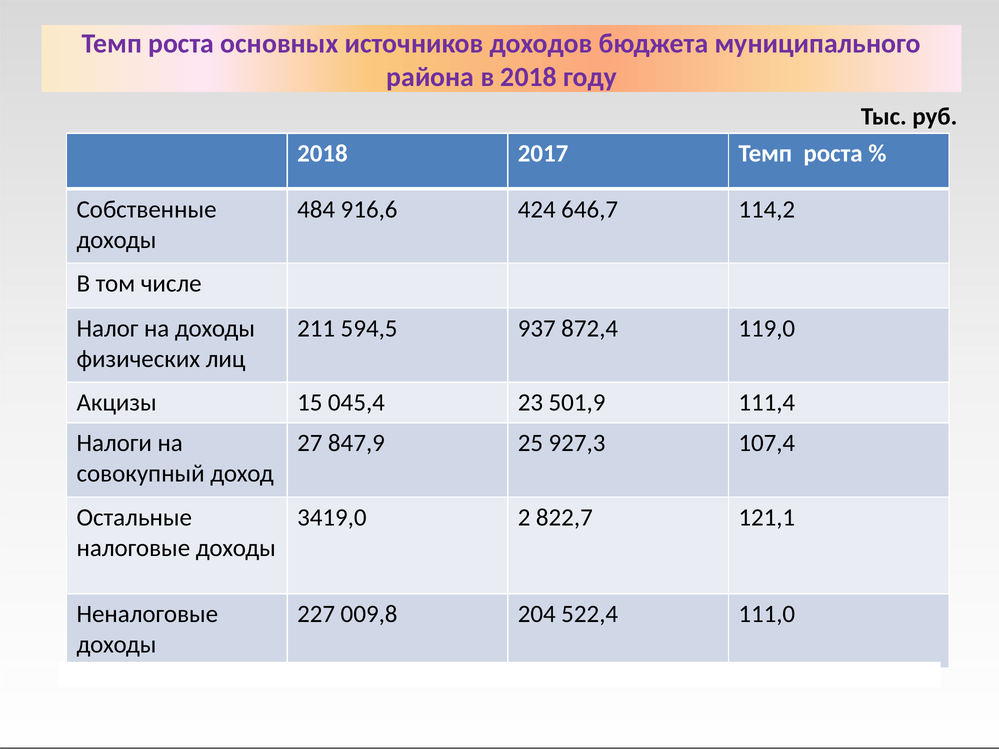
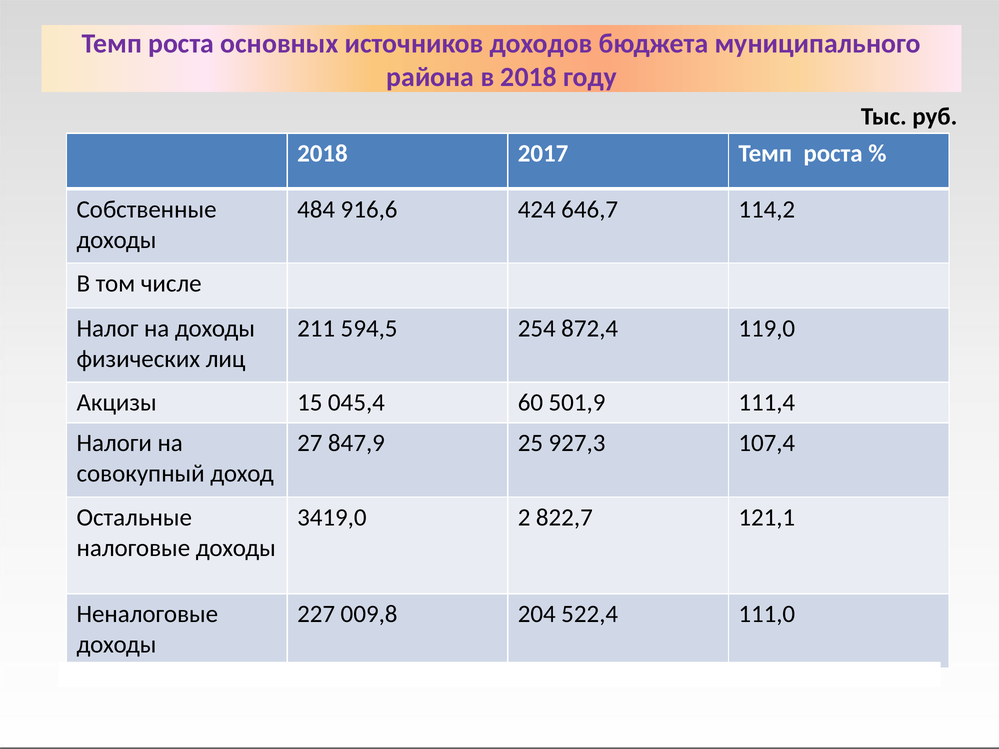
937: 937 -> 254
23: 23 -> 60
